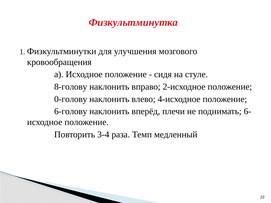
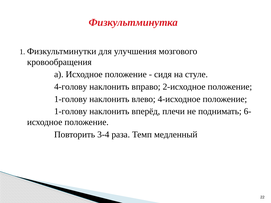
8-голову: 8-голову -> 4-голову
0-голову at (71, 99): 0-голову -> 1-голову
6-голову at (71, 112): 6-голову -> 1-голову
